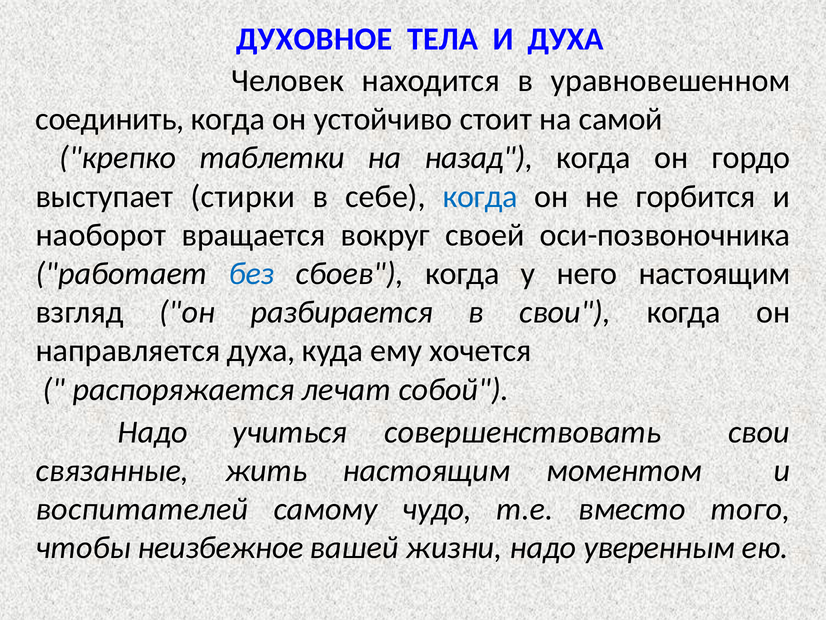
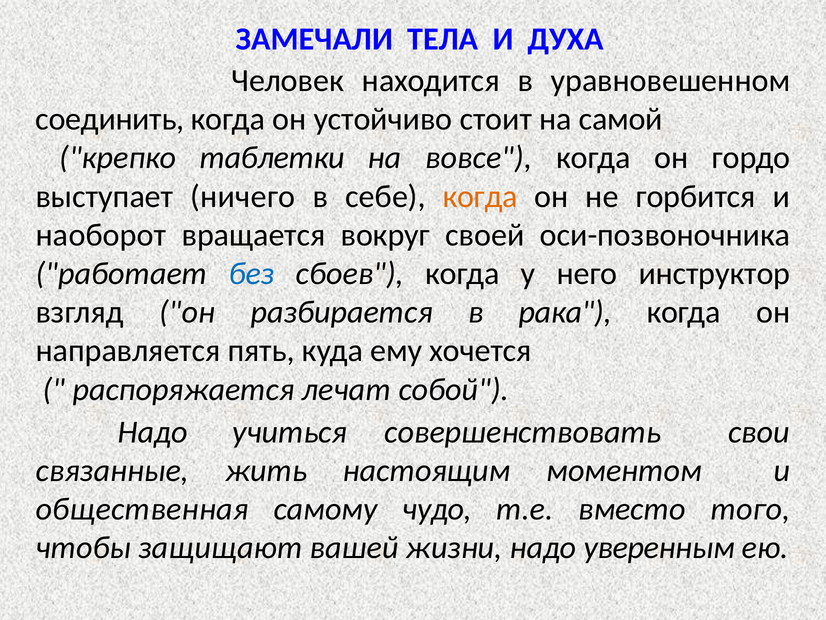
ДУХОВНОЕ: ДУХОВНОЕ -> ЗАМЕЧАЛИ
назад: назад -> вовсе
стирки: стирки -> ничего
когда at (480, 196) colour: blue -> orange
него настоящим: настоящим -> инструктор
в свои: свои -> рака
направляется духа: духа -> пять
воспитателей: воспитателей -> общественная
неизбежное: неизбежное -> защищают
